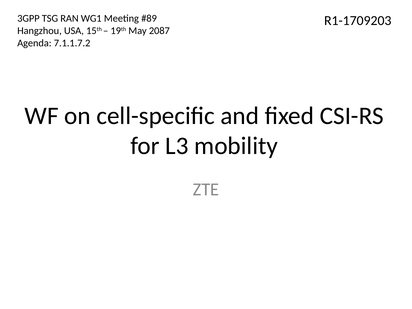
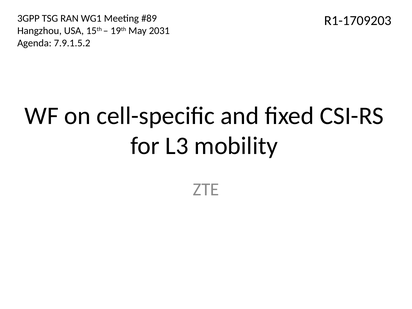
2087: 2087 -> 2031
7.1.1.7.2: 7.1.1.7.2 -> 7.9.1.5.2
